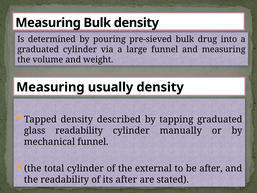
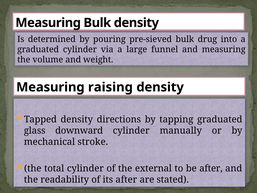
usually: usually -> raising
described: described -> directions
glass readability: readability -> downward
mechanical funnel: funnel -> stroke
